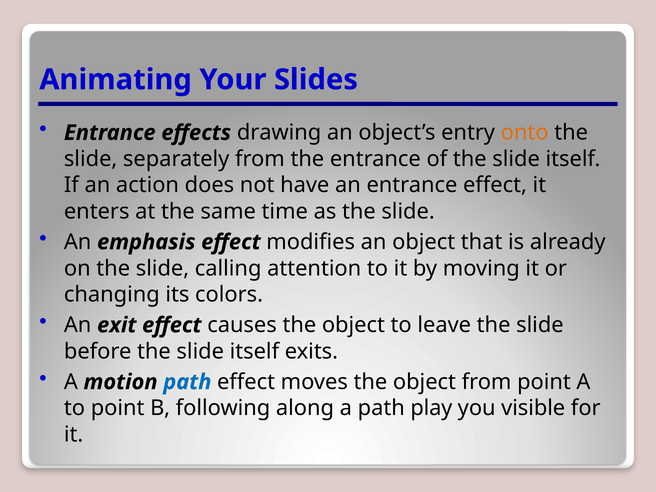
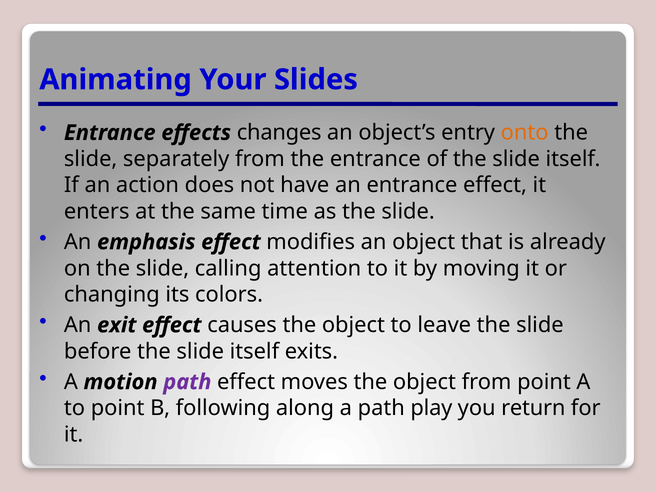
drawing: drawing -> changes
path at (187, 382) colour: blue -> purple
visible: visible -> return
